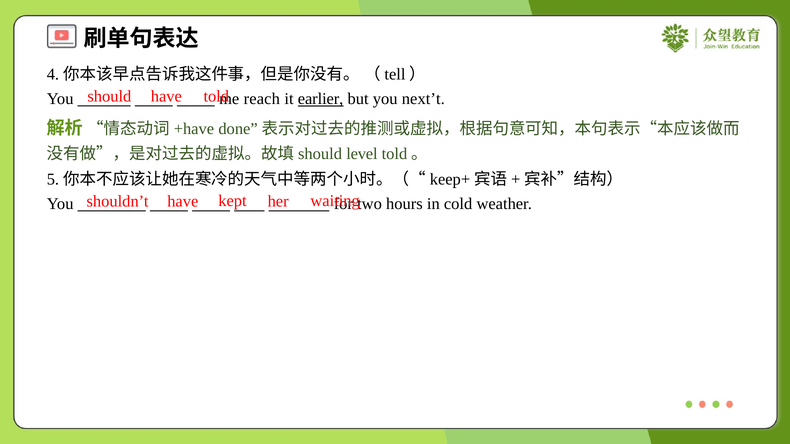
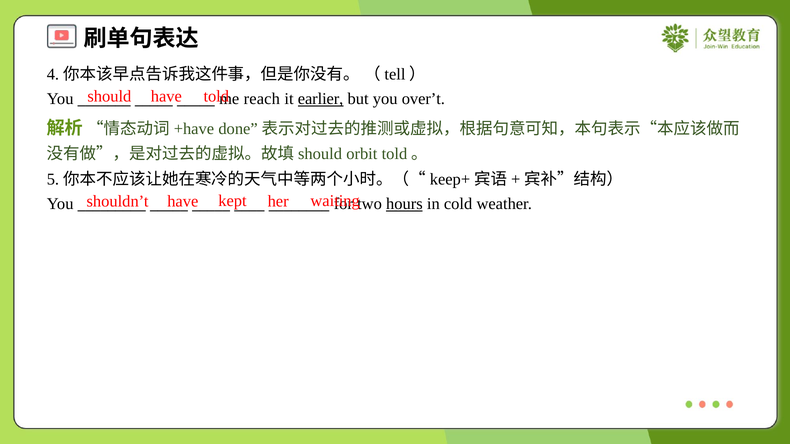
next’t: next’t -> over’t
level: level -> orbit
hours underline: none -> present
